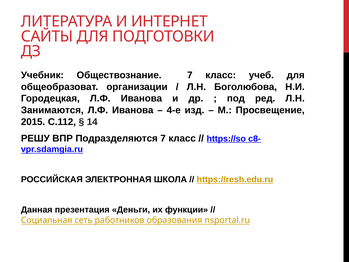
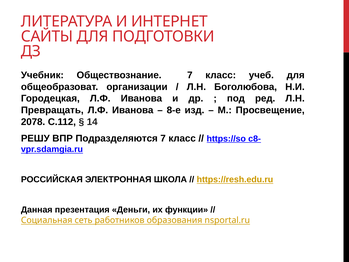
Занимаются: Занимаются -> Превращать
4-е: 4-е -> 8-е
2015: 2015 -> 2078
